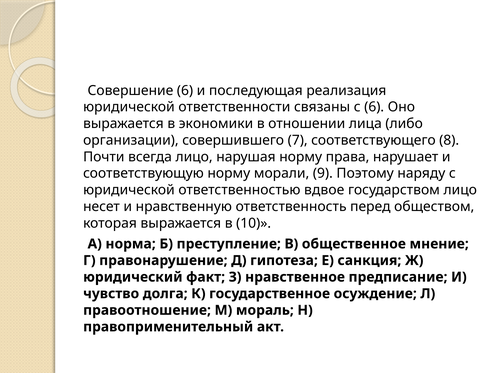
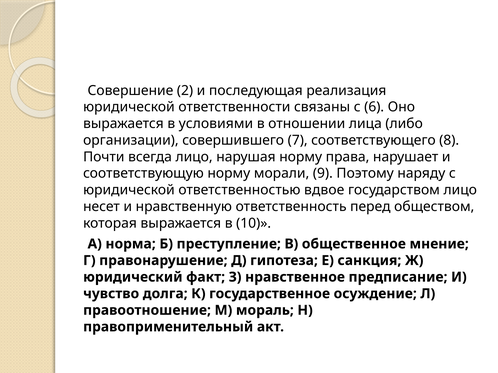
Совершение 6: 6 -> 2
экономики: экономики -> условиями
